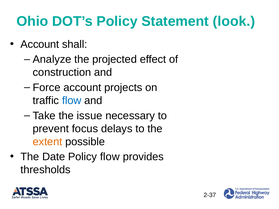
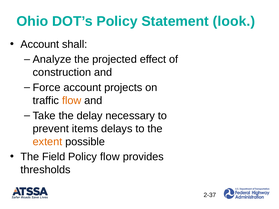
flow at (72, 101) colour: blue -> orange
issue: issue -> delay
focus: focus -> items
Date: Date -> Field
